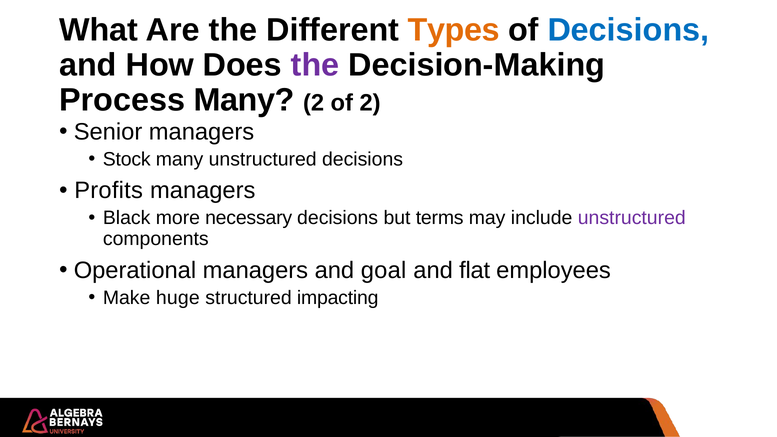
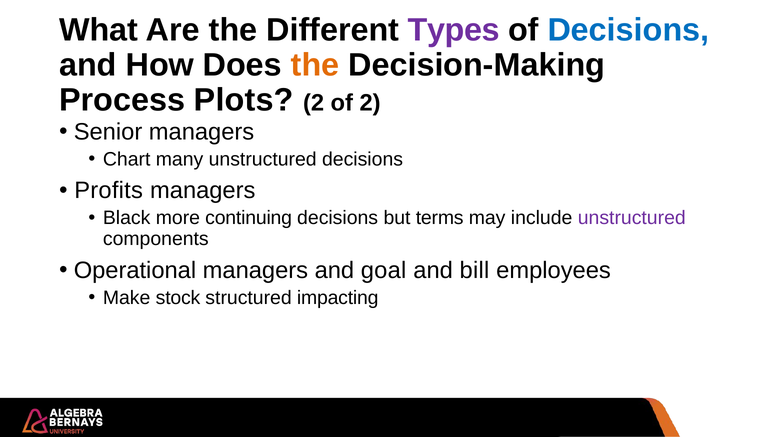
Types colour: orange -> purple
the at (315, 65) colour: purple -> orange
Process Many: Many -> Plots
Stock: Stock -> Chart
necessary: necessary -> continuing
flat: flat -> bill
huge: huge -> stock
